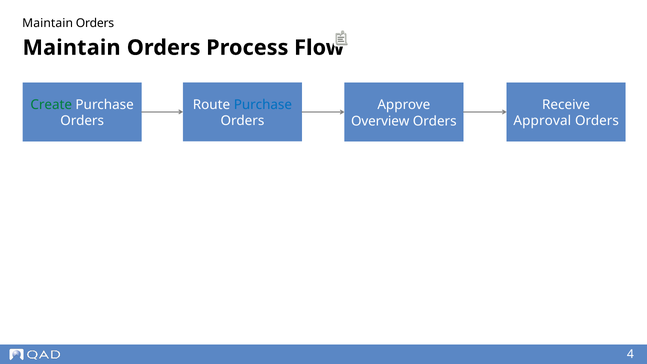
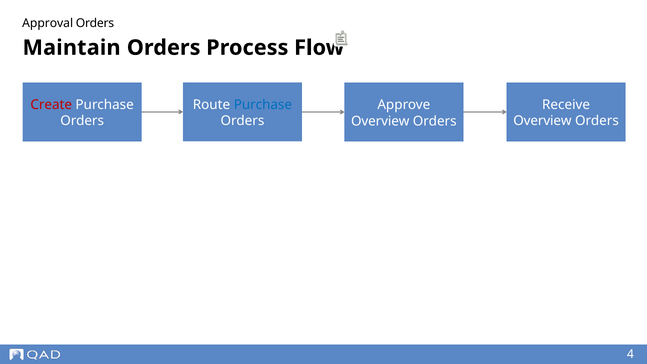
Maintain at (48, 23): Maintain -> Approval
Create colour: green -> red
Approval at (542, 121): Approval -> Overview
